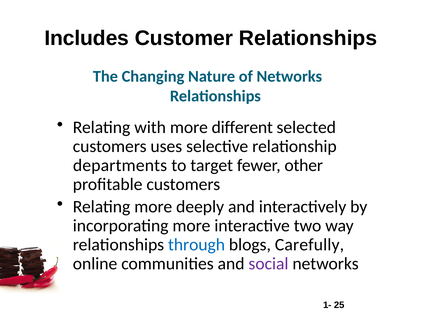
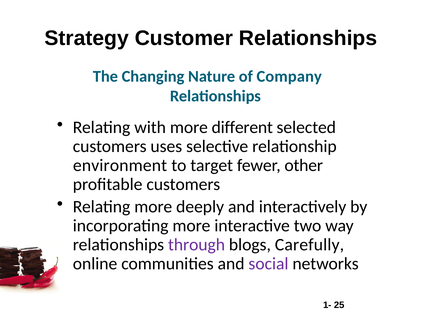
Includes: Includes -> Strategy
of Networks: Networks -> Company
departments: departments -> environment
through colour: blue -> purple
